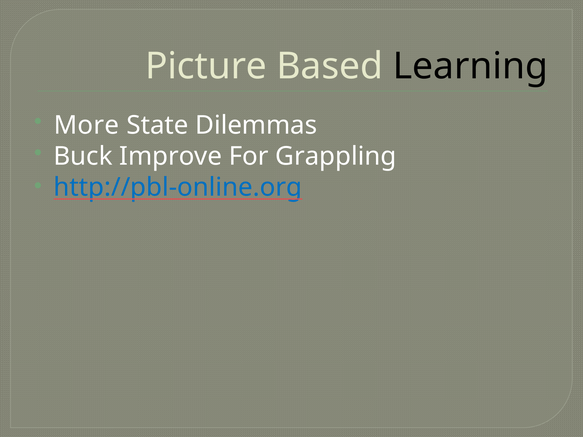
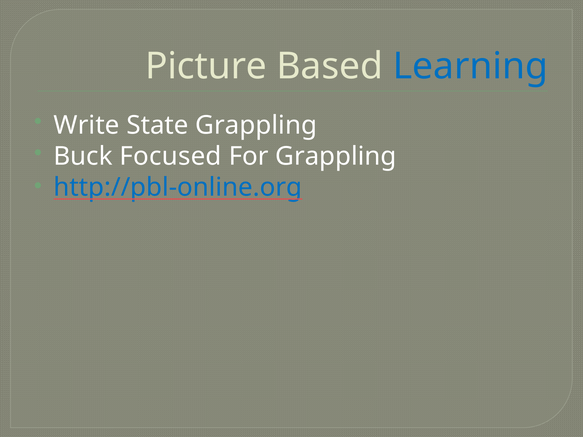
Learning colour: black -> blue
More: More -> Write
State Dilemmas: Dilemmas -> Grappling
Improve: Improve -> Focused
